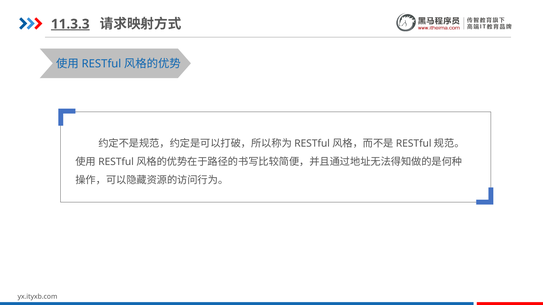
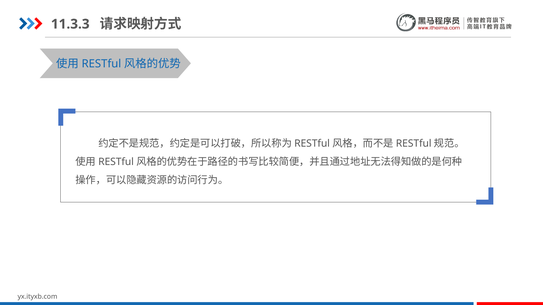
11.3.3 underline: present -> none
